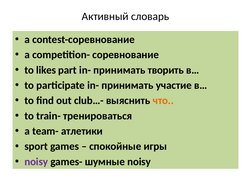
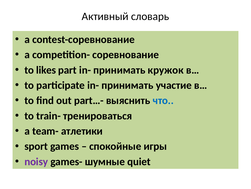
творить: творить -> кружок
club…-: club…- -> part…-
что colour: orange -> blue
шумные noisy: noisy -> quiet
